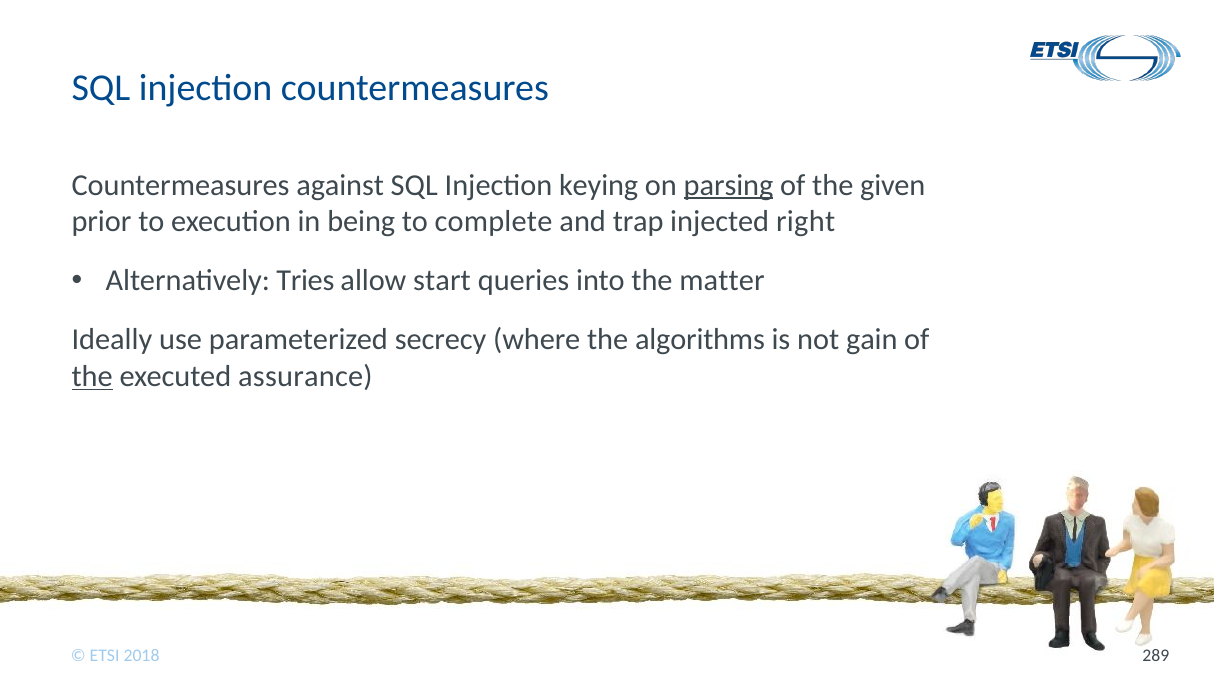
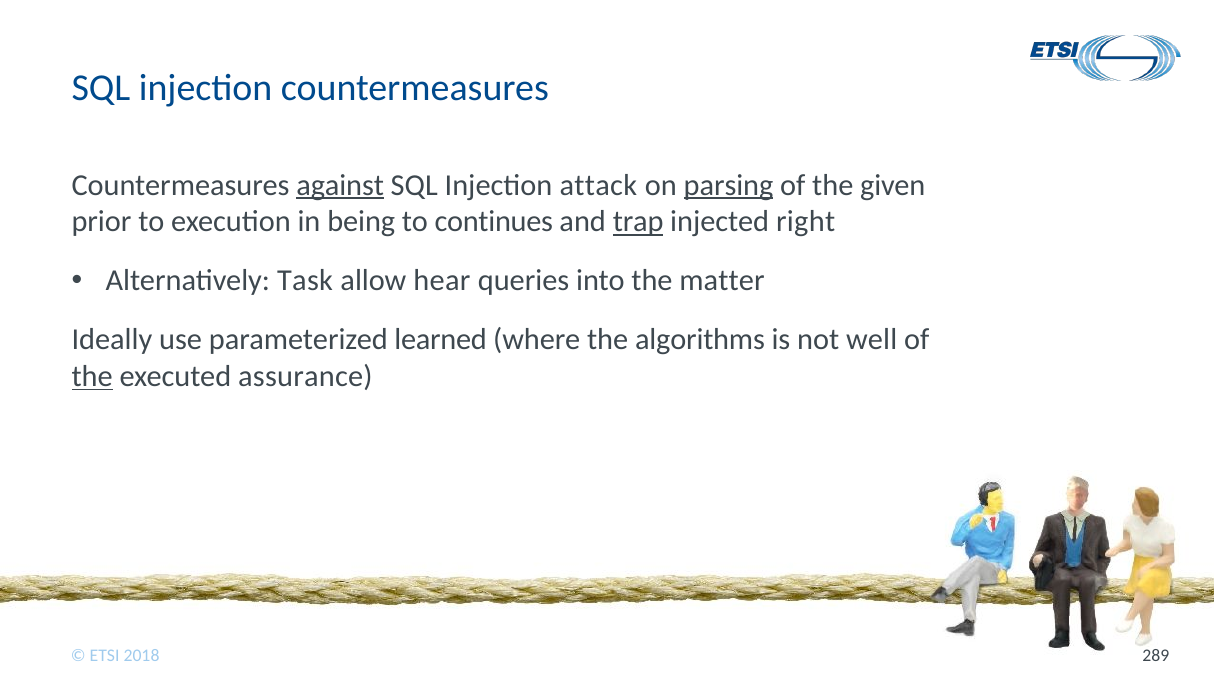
against underline: none -> present
keying: keying -> attack
complete: complete -> continues
trap underline: none -> present
Tries: Tries -> Task
start: start -> hear
secrecy: secrecy -> learned
gain: gain -> well
